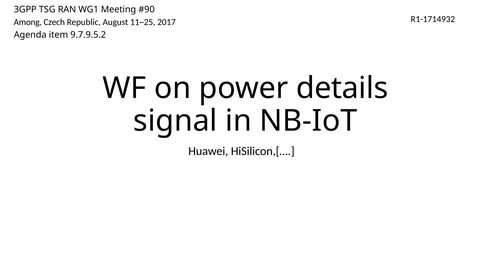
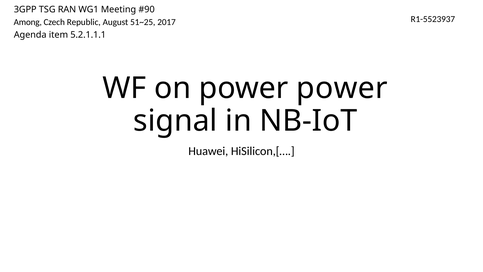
R1-1714932: R1-1714932 -> R1-5523937
11~25: 11~25 -> 51~25
9.7.9.5.2: 9.7.9.5.2 -> 5.2.1.1.1
power details: details -> power
